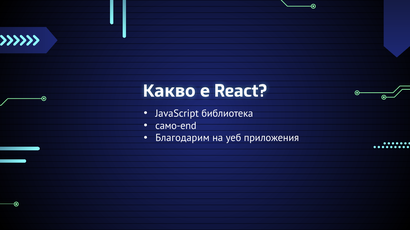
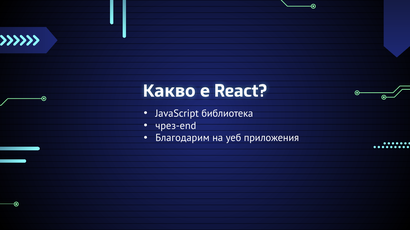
само-end: само-end -> чрез-end
